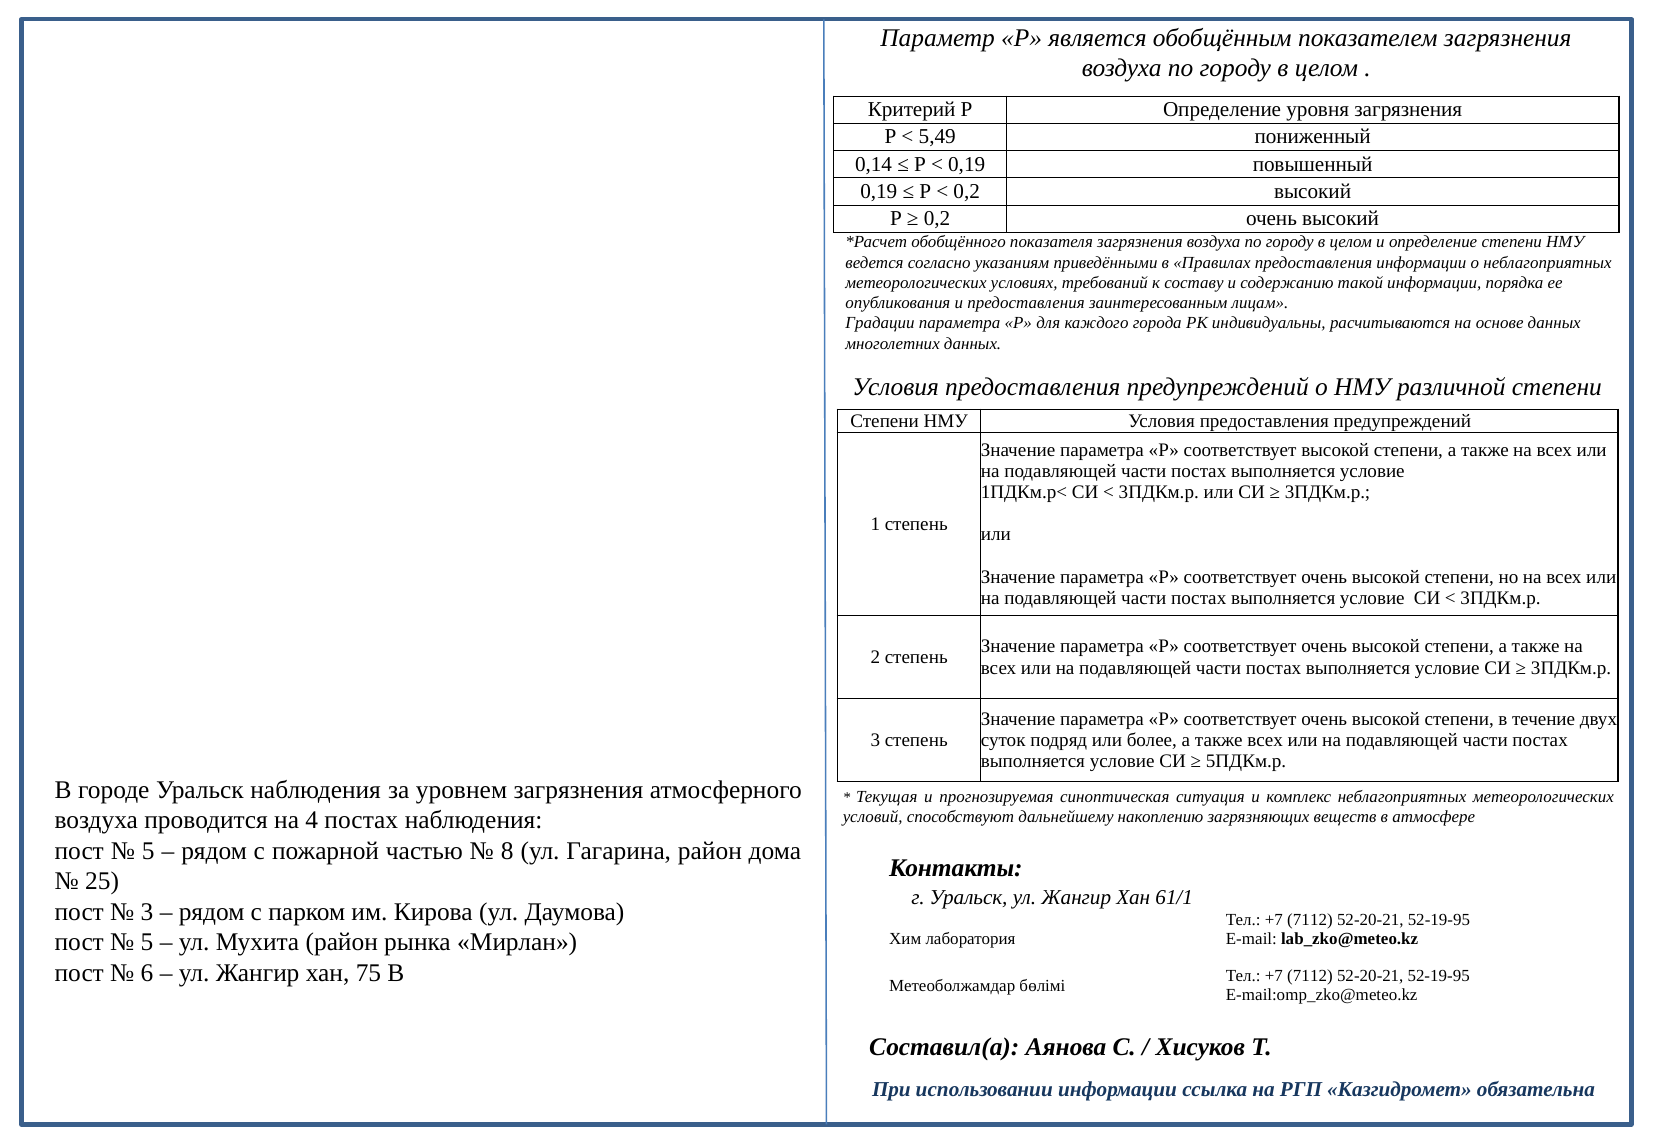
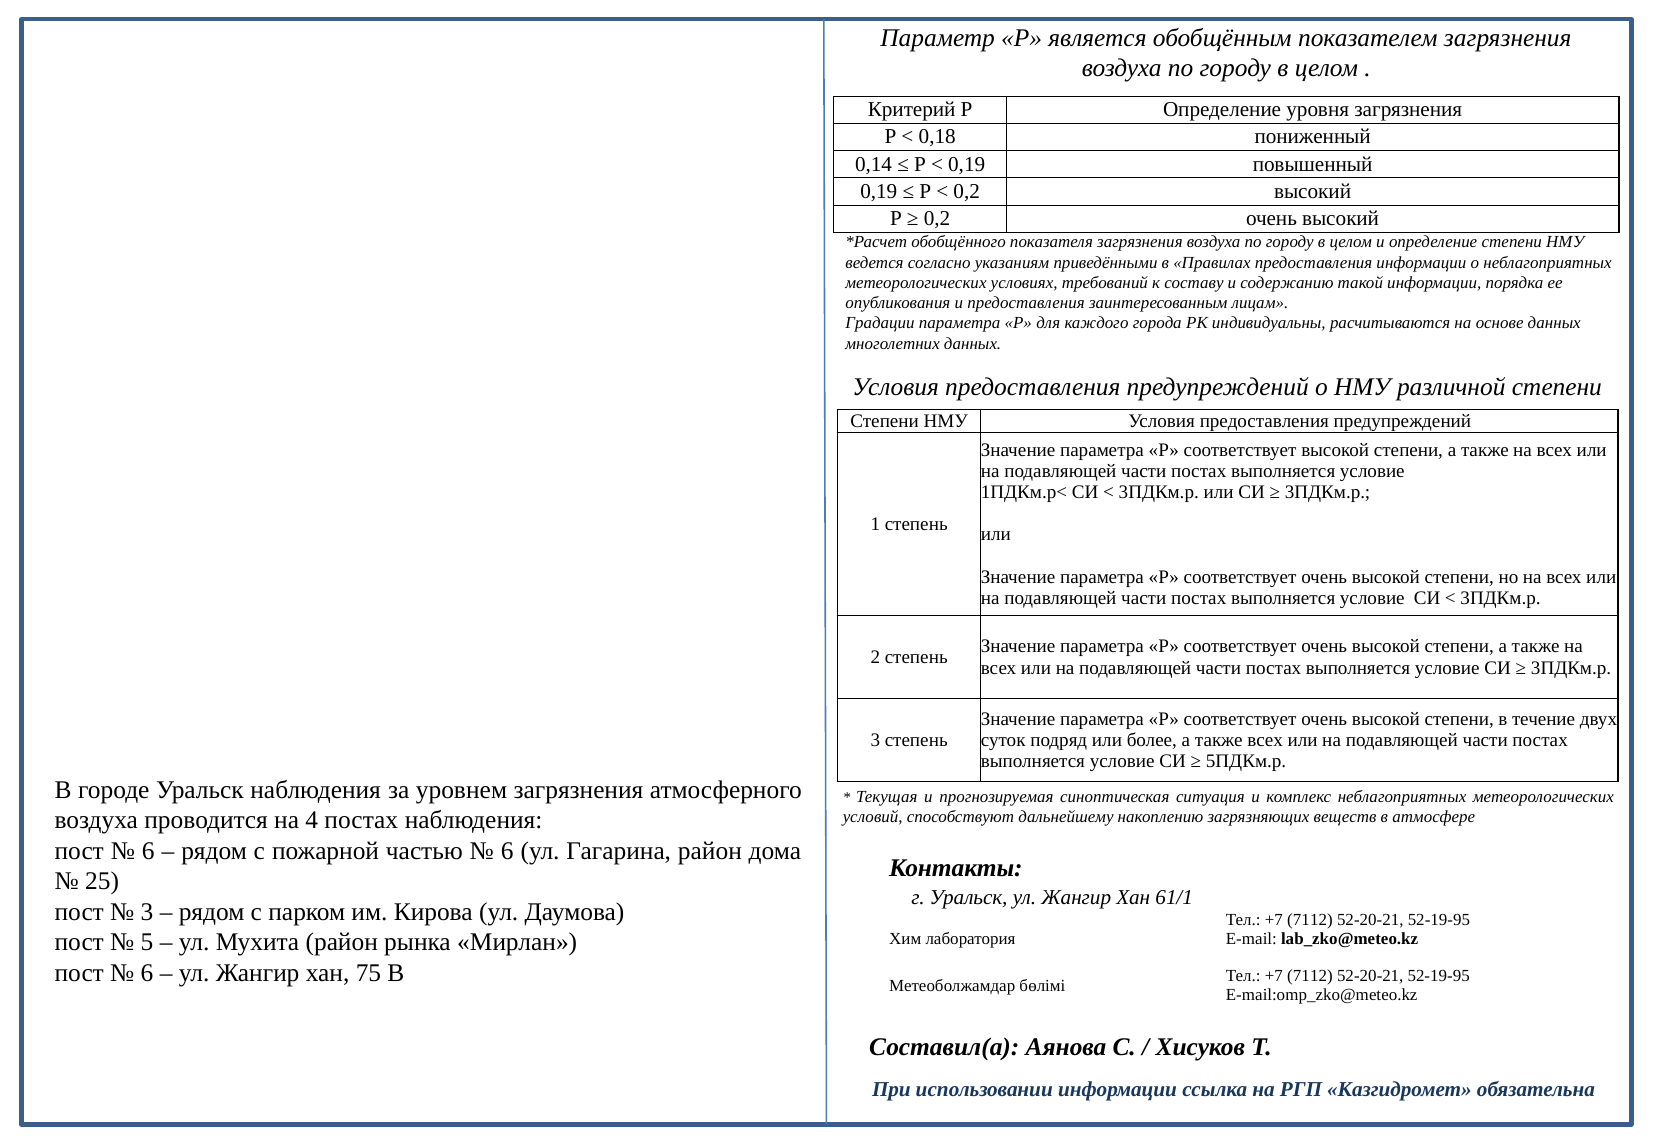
5,49: 5,49 -> 0,18
5 at (148, 851): 5 -> 6
8 at (507, 851): 8 -> 6
